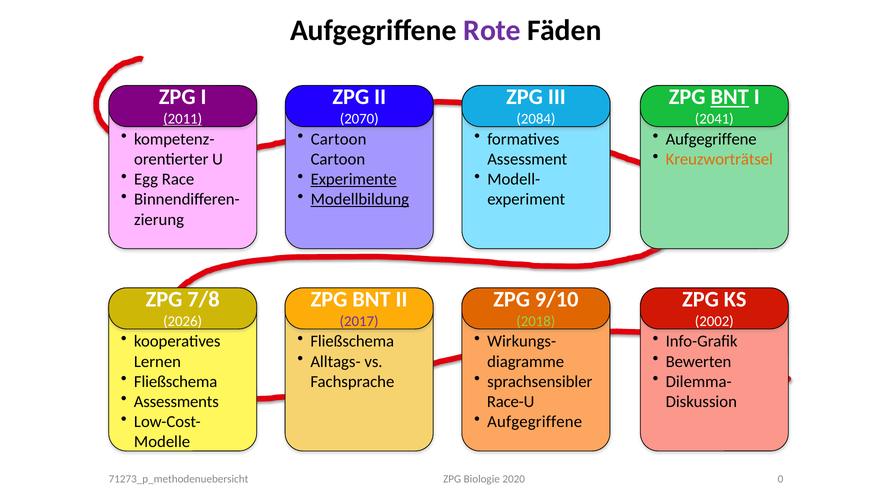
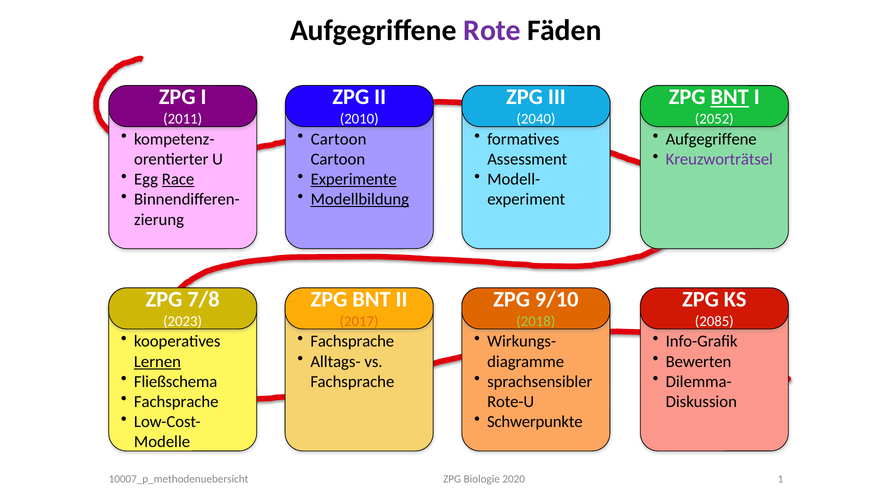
2011 underline: present -> none
2070: 2070 -> 2010
2084: 2084 -> 2040
2041: 2041 -> 2052
Kreuzworträtsel colour: orange -> purple
Race underline: none -> present
2026: 2026 -> 2023
2017 colour: purple -> orange
2002: 2002 -> 2085
Fließschema at (352, 341): Fließschema -> Fachsprache
Lernen underline: none -> present
Assessments at (176, 402): Assessments -> Fachsprache
Race-U: Race-U -> Rote-U
Aufgegriffene at (535, 422): Aufgegriffene -> Schwerpunkte
71273_p_methodenuebersicht: 71273_p_methodenuebersicht -> 10007_p_methodenuebersicht
0: 0 -> 1
